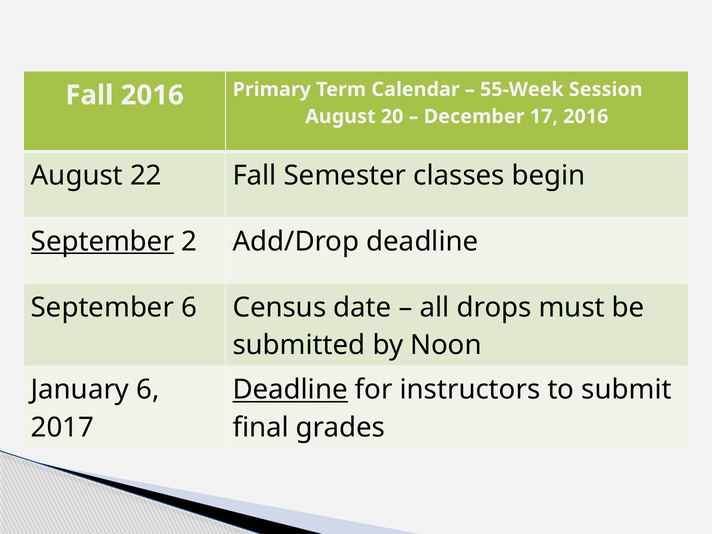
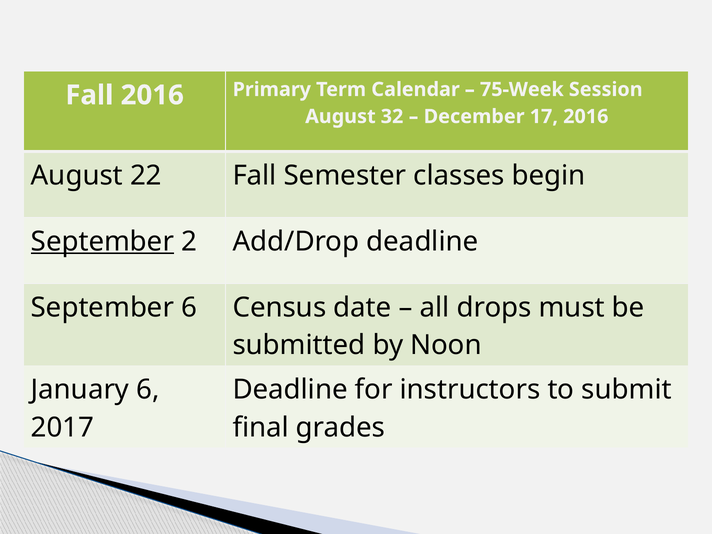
55-Week: 55-Week -> 75-Week
20: 20 -> 32
Deadline at (290, 390) underline: present -> none
